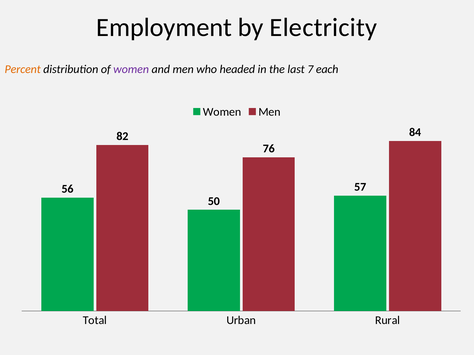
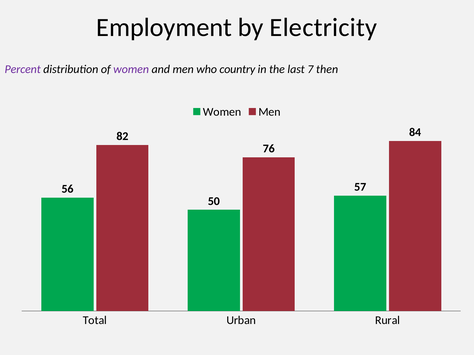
Percent colour: orange -> purple
headed: headed -> country
each: each -> then
